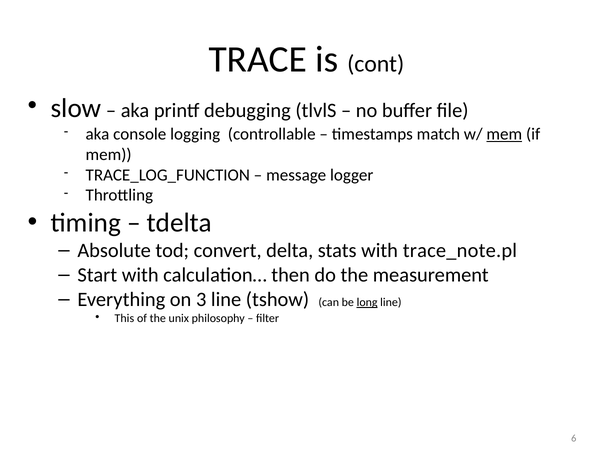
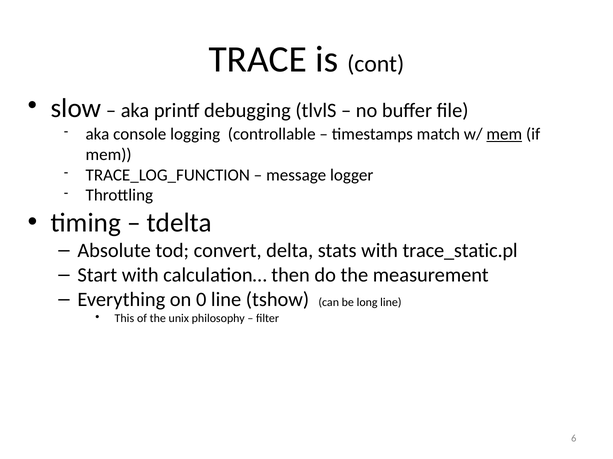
trace_note.pl: trace_note.pl -> trace_static.pl
3: 3 -> 0
long underline: present -> none
